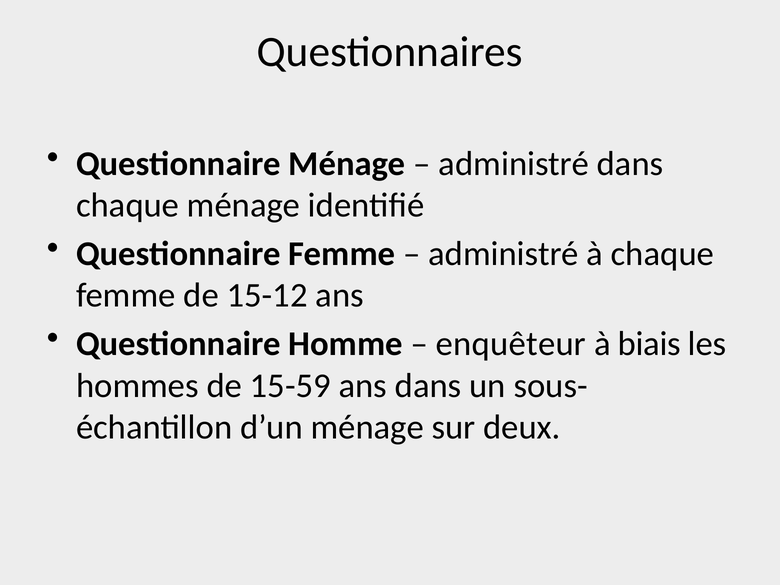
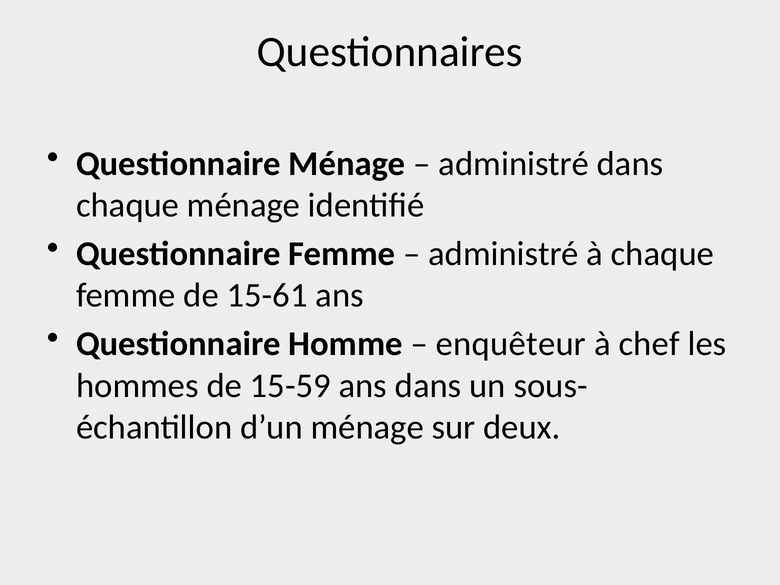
15-12: 15-12 -> 15-61
biais: biais -> chef
